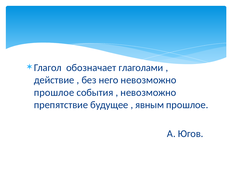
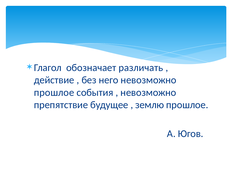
глаголами: глаголами -> различать
явным: явным -> землю
